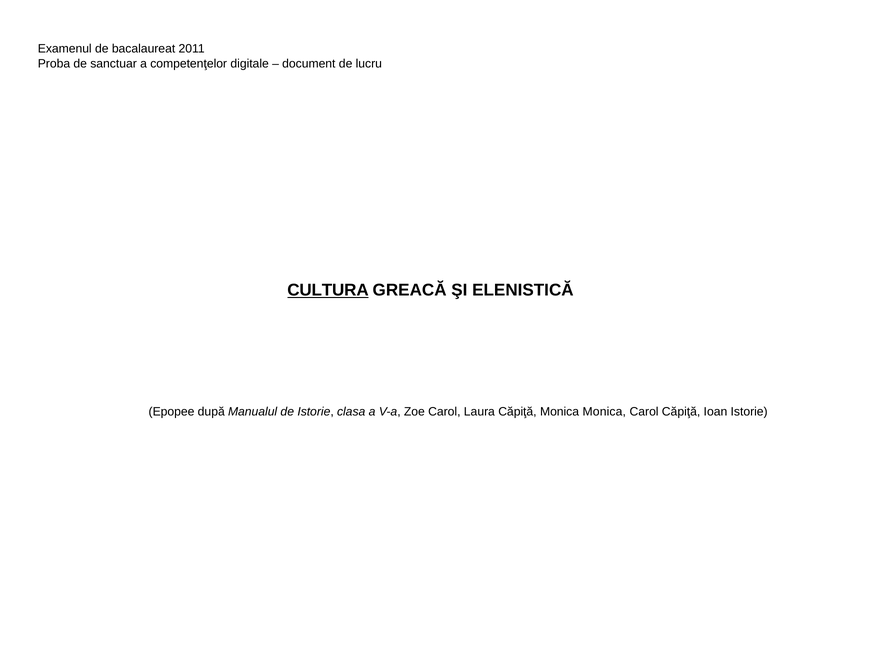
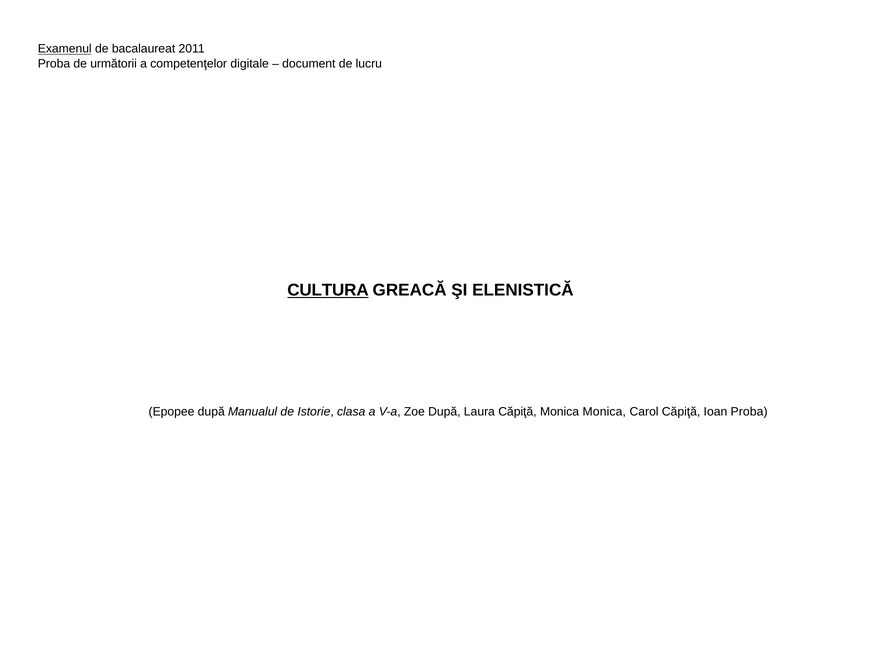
Examenul underline: none -> present
sanctuar: sanctuar -> următorii
Zoe Carol: Carol -> După
Ioan Istorie: Istorie -> Proba
